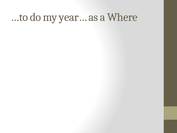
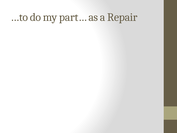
year…: year… -> part…
Where: Where -> Repair
